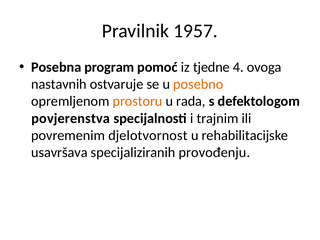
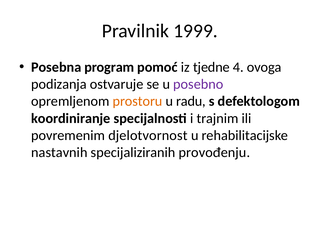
1957: 1957 -> 1999
nastavnih: nastavnih -> podizanja
posebno colour: orange -> purple
rada: rada -> radu
povjerenstva: povjerenstva -> koordiniranje
usavršava: usavršava -> nastavnih
